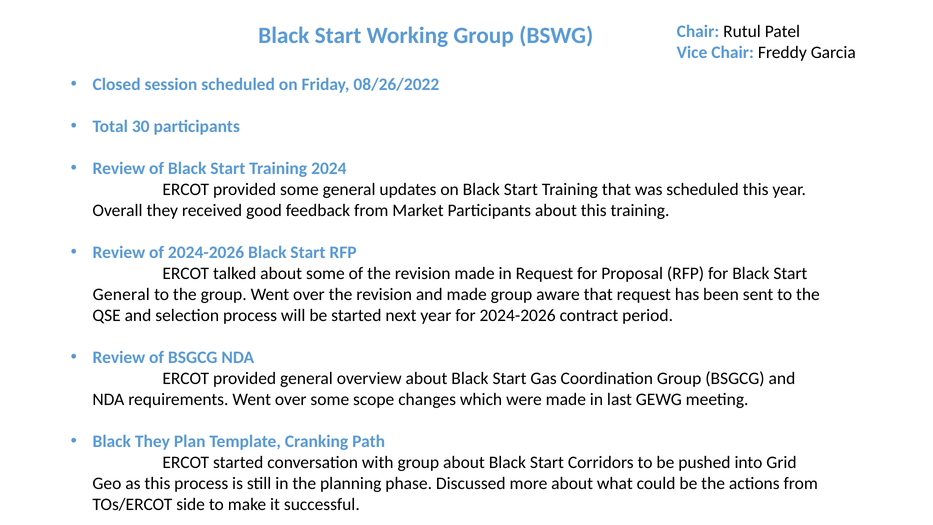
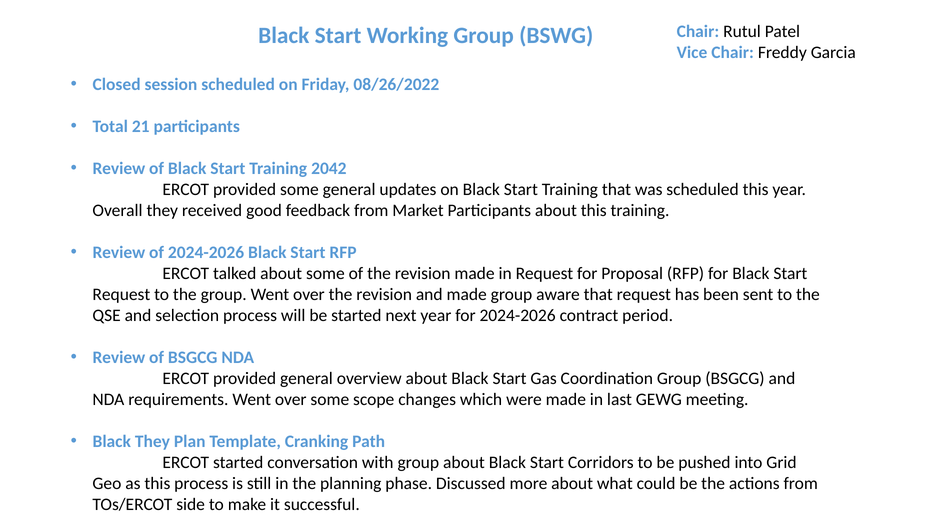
30: 30 -> 21
2024: 2024 -> 2042
General at (121, 294): General -> Request
